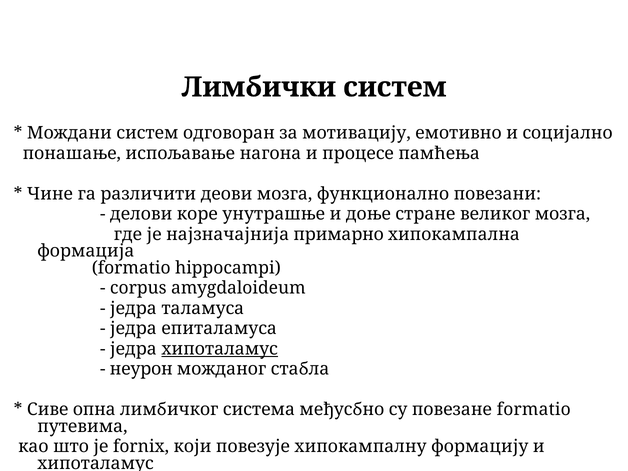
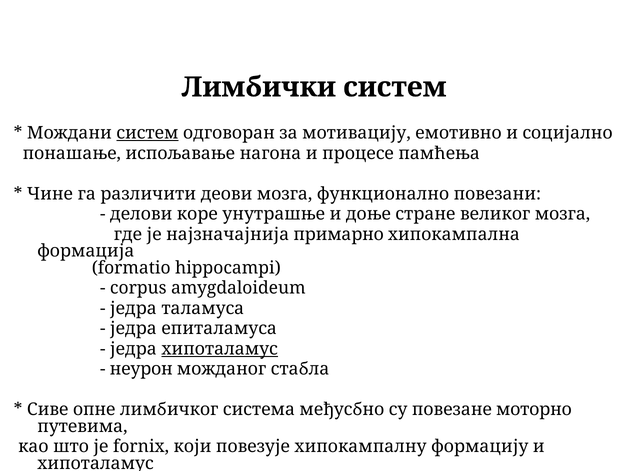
систем at (147, 133) underline: none -> present
опна: опна -> опне
повезане formatio: formatio -> моторно
